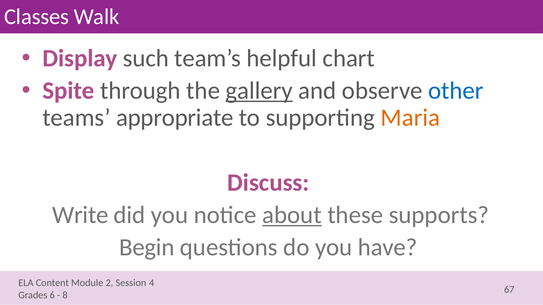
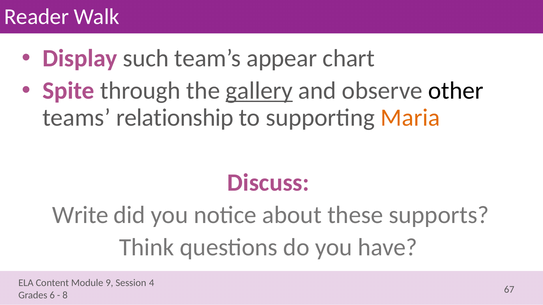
Classes: Classes -> Reader
helpful: helpful -> appear
other colour: blue -> black
appropriate: appropriate -> relationship
about underline: present -> none
Begin: Begin -> Think
2: 2 -> 9
